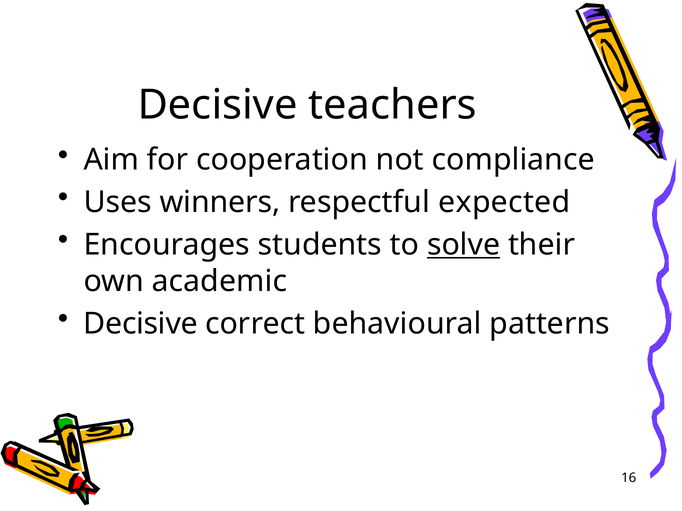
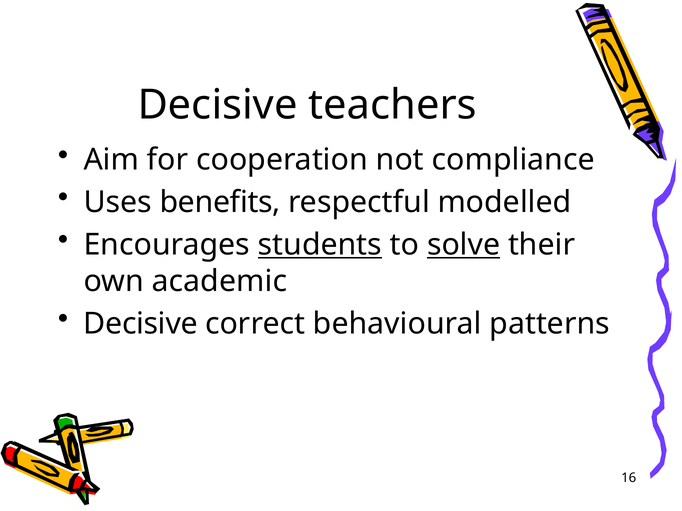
winners: winners -> benefits
expected: expected -> modelled
students underline: none -> present
